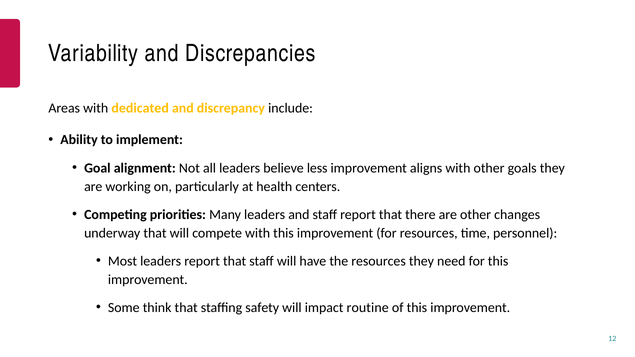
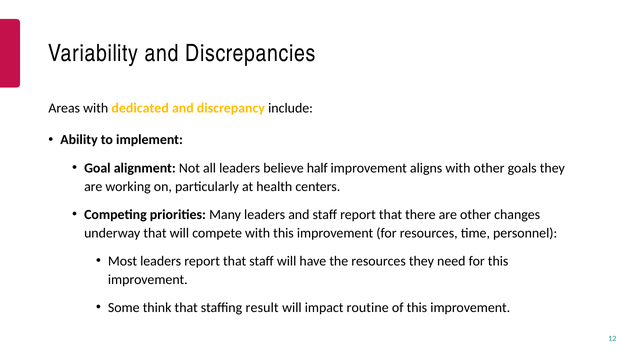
less: less -> half
safety: safety -> result
